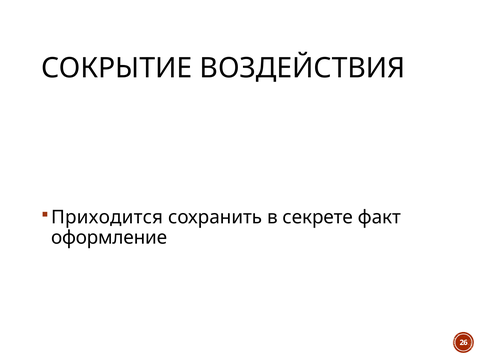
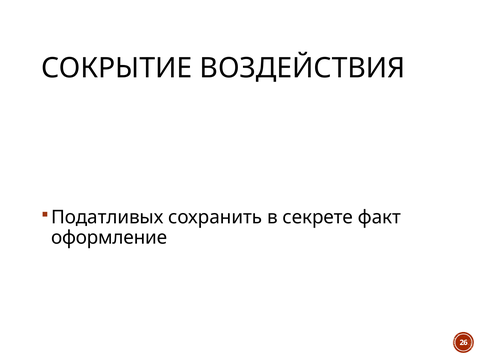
Приходится: Приходится -> Податливых
